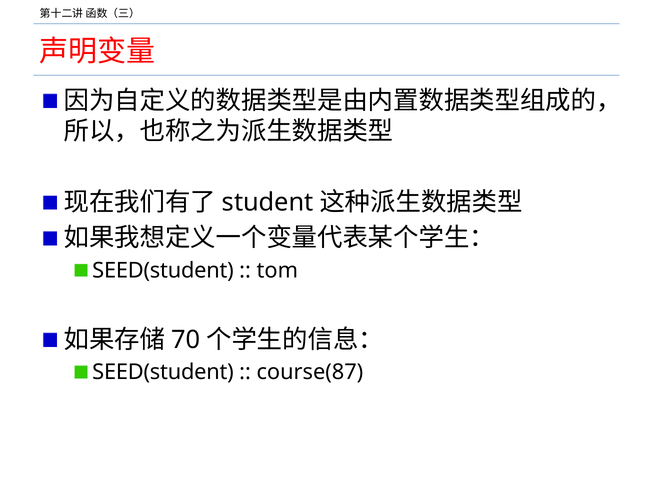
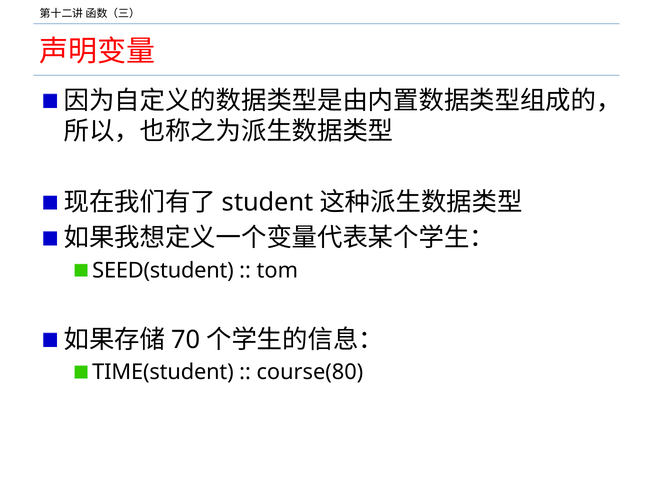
SEED(student at (163, 372): SEED(student -> TIME(student
course(87: course(87 -> course(80
